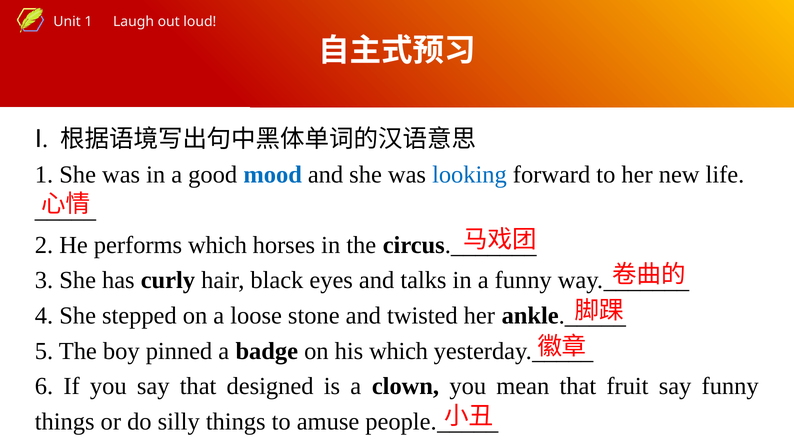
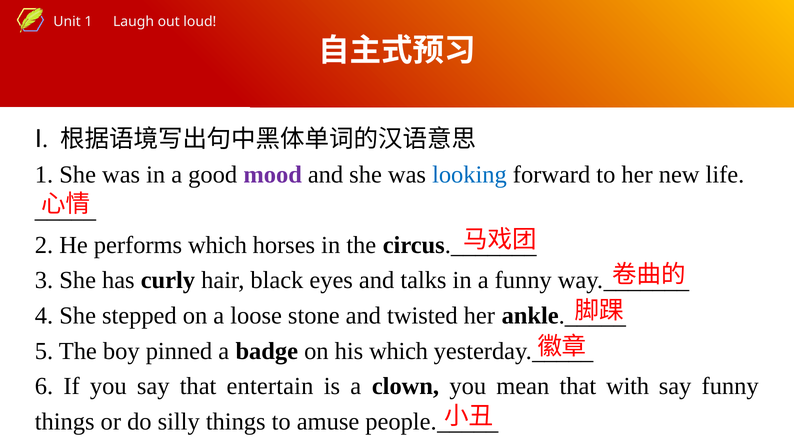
mood colour: blue -> purple
designed: designed -> entertain
fruit: fruit -> with
